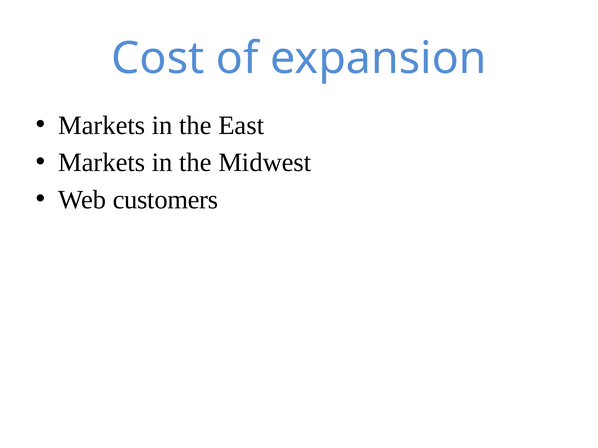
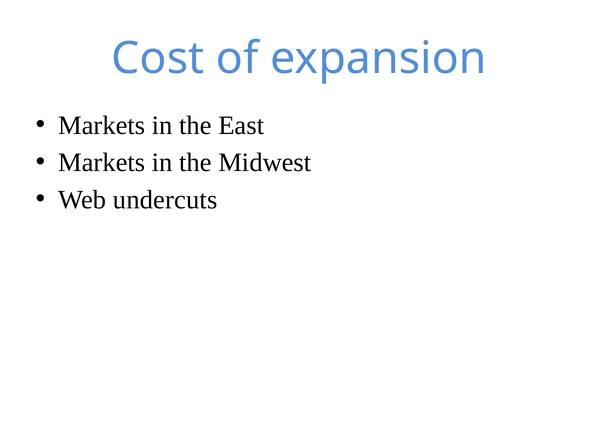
customers: customers -> undercuts
